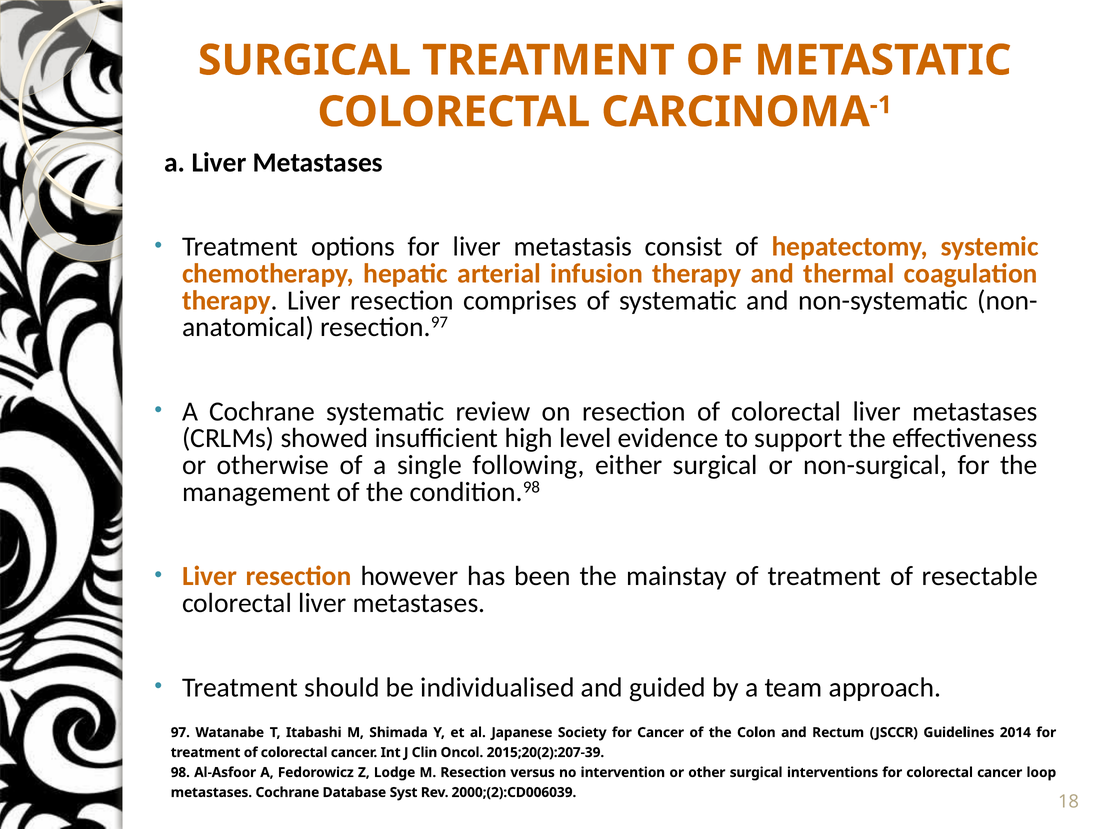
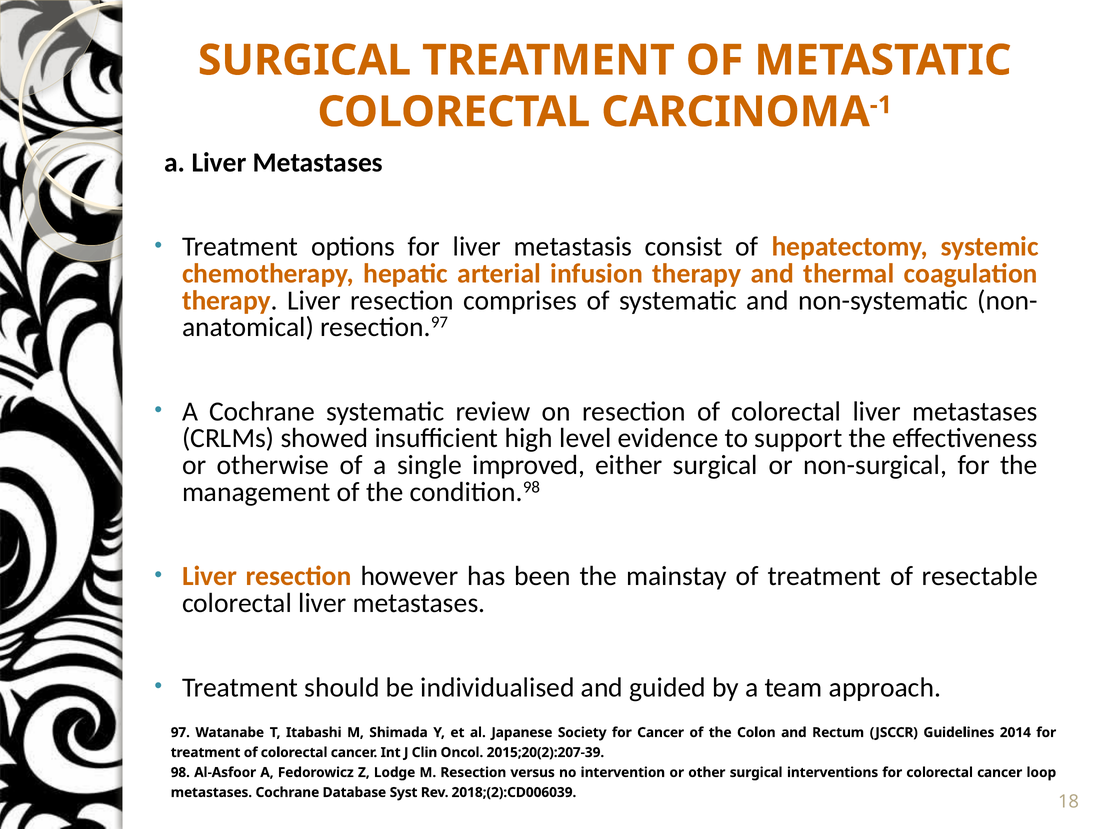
following: following -> improved
2000;(2):CD006039: 2000;(2):CD006039 -> 2018;(2):CD006039
